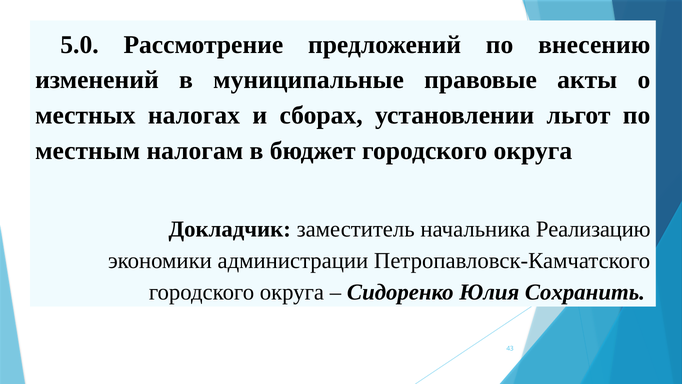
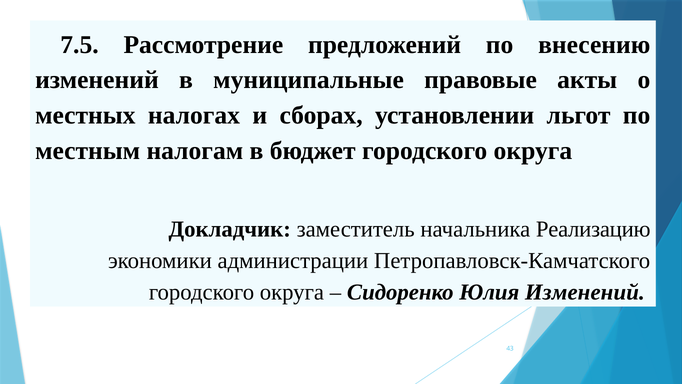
5.0: 5.0 -> 7.5
Юлия Сохранить: Сохранить -> Изменений
